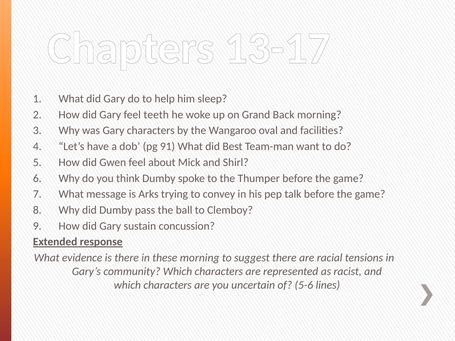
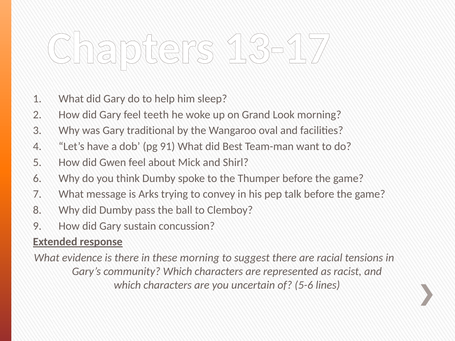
Back: Back -> Look
Gary characters: characters -> traditional
